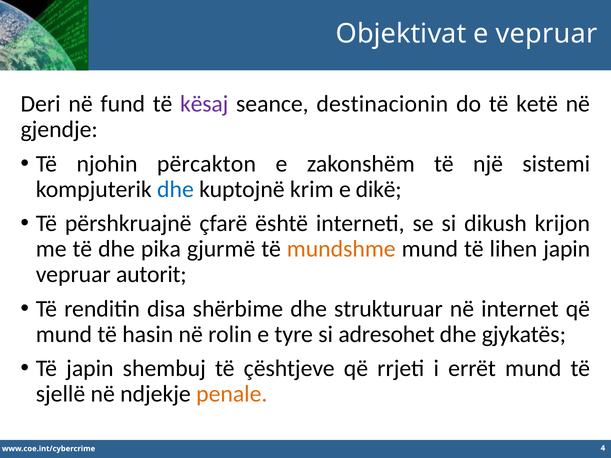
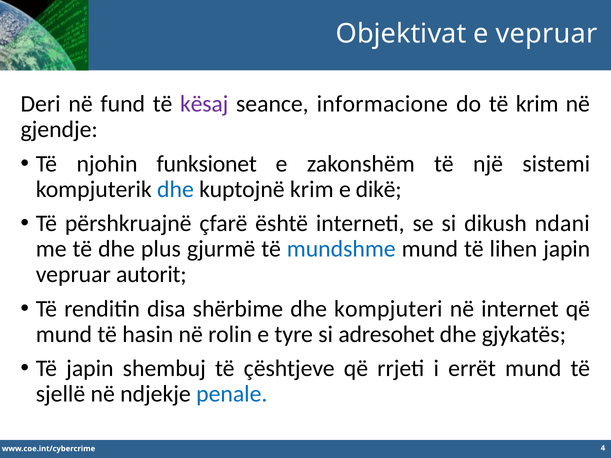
destinacionin: destinacionin -> informacione
të ketë: ketë -> krim
përcakton: përcakton -> funksionet
krijon: krijon -> ndani
pika: pika -> plus
mundshme colour: orange -> blue
strukturuar: strukturuar -> kompjuteri
penale colour: orange -> blue
